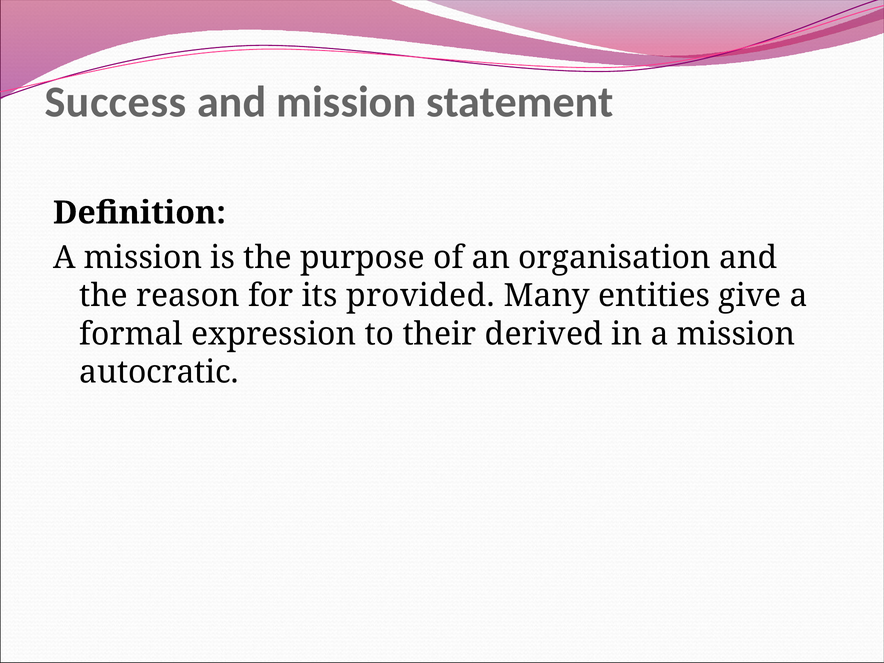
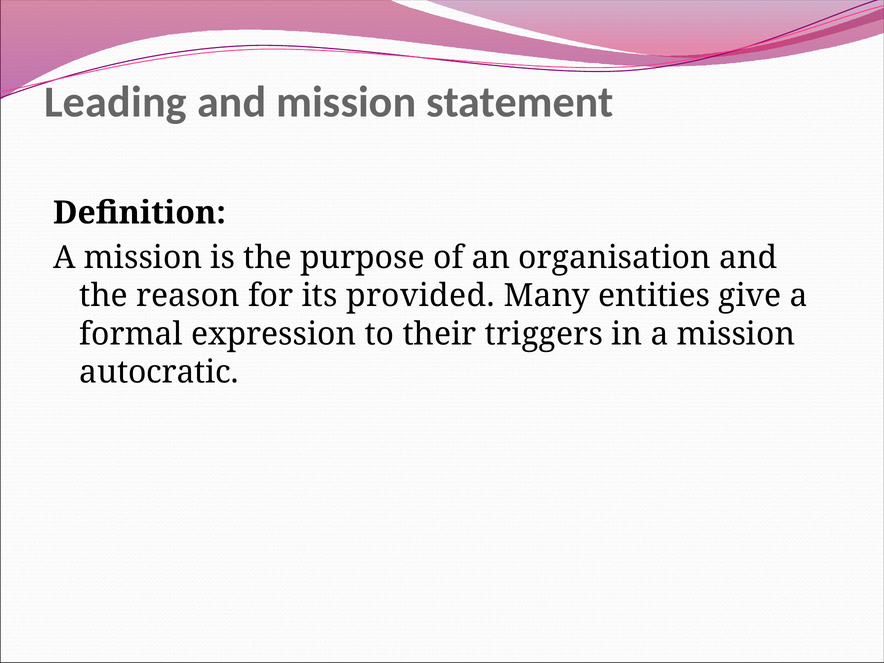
Success: Success -> Leading
derived: derived -> triggers
